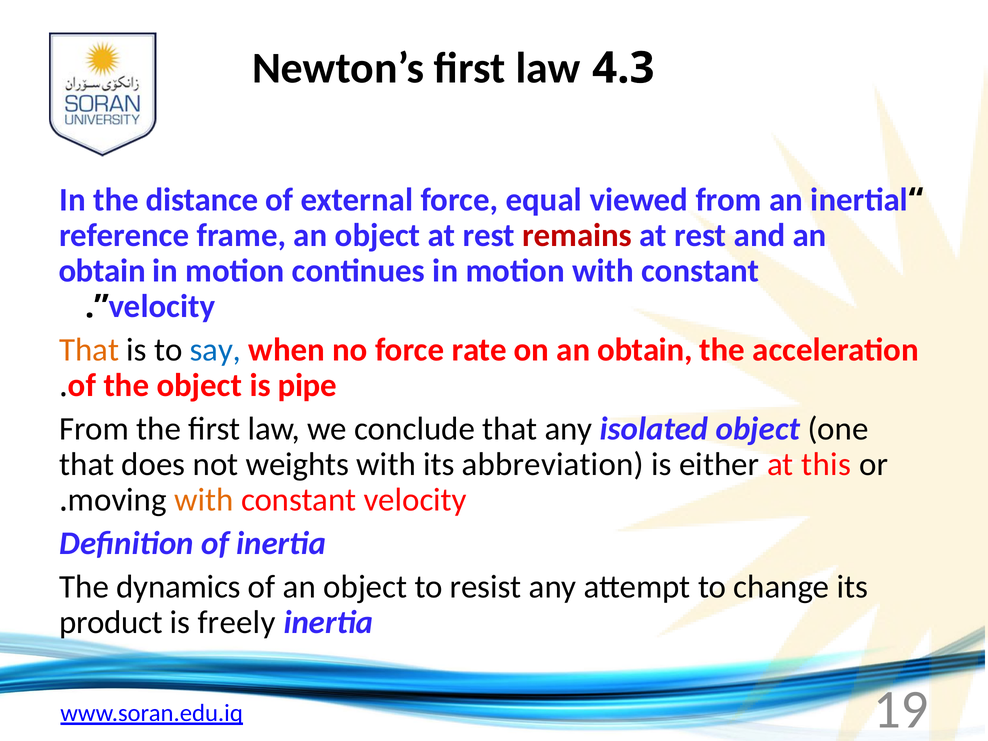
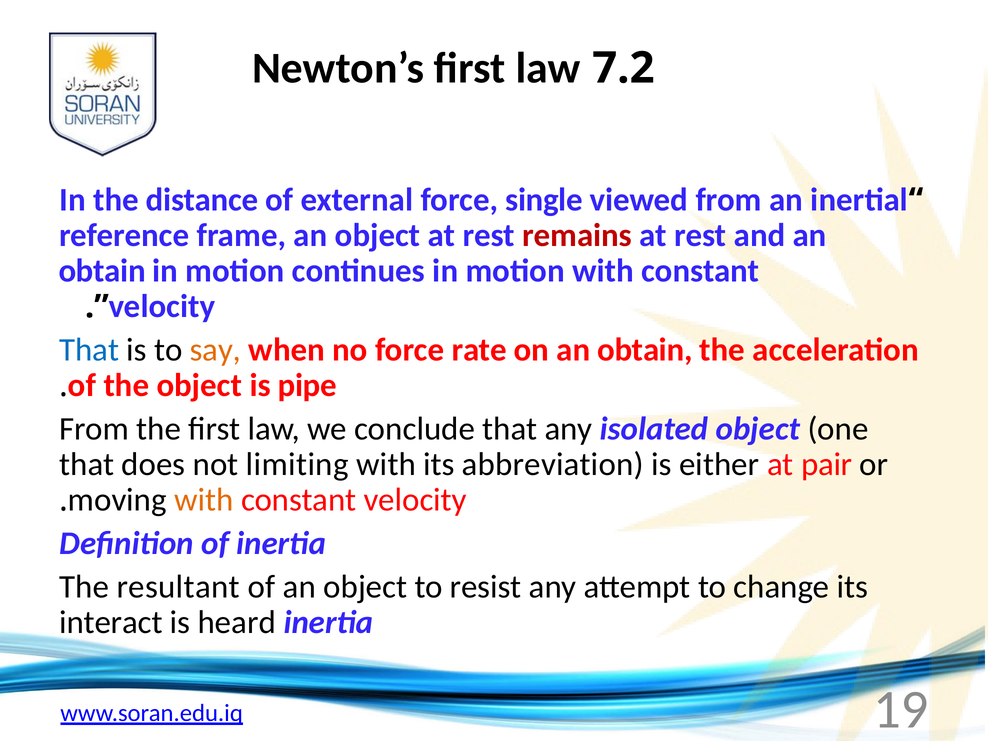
4.3: 4.3 -> 7.2
equal: equal -> single
That at (89, 350) colour: orange -> blue
say colour: blue -> orange
weights: weights -> limiting
this: this -> pair
dynamics: dynamics -> resultant
product: product -> interact
freely: freely -> heard
